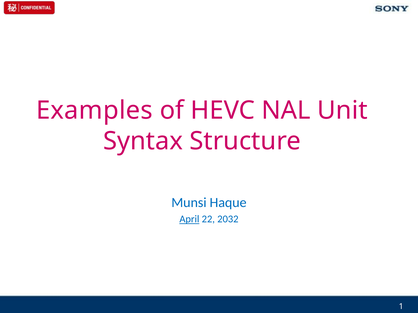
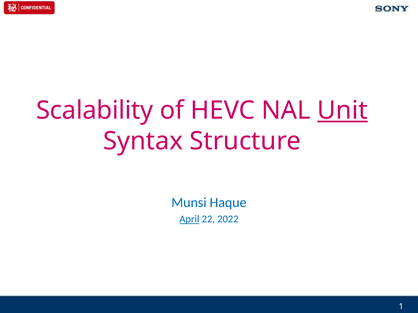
Examples: Examples -> Scalability
Unit underline: none -> present
2032: 2032 -> 2022
